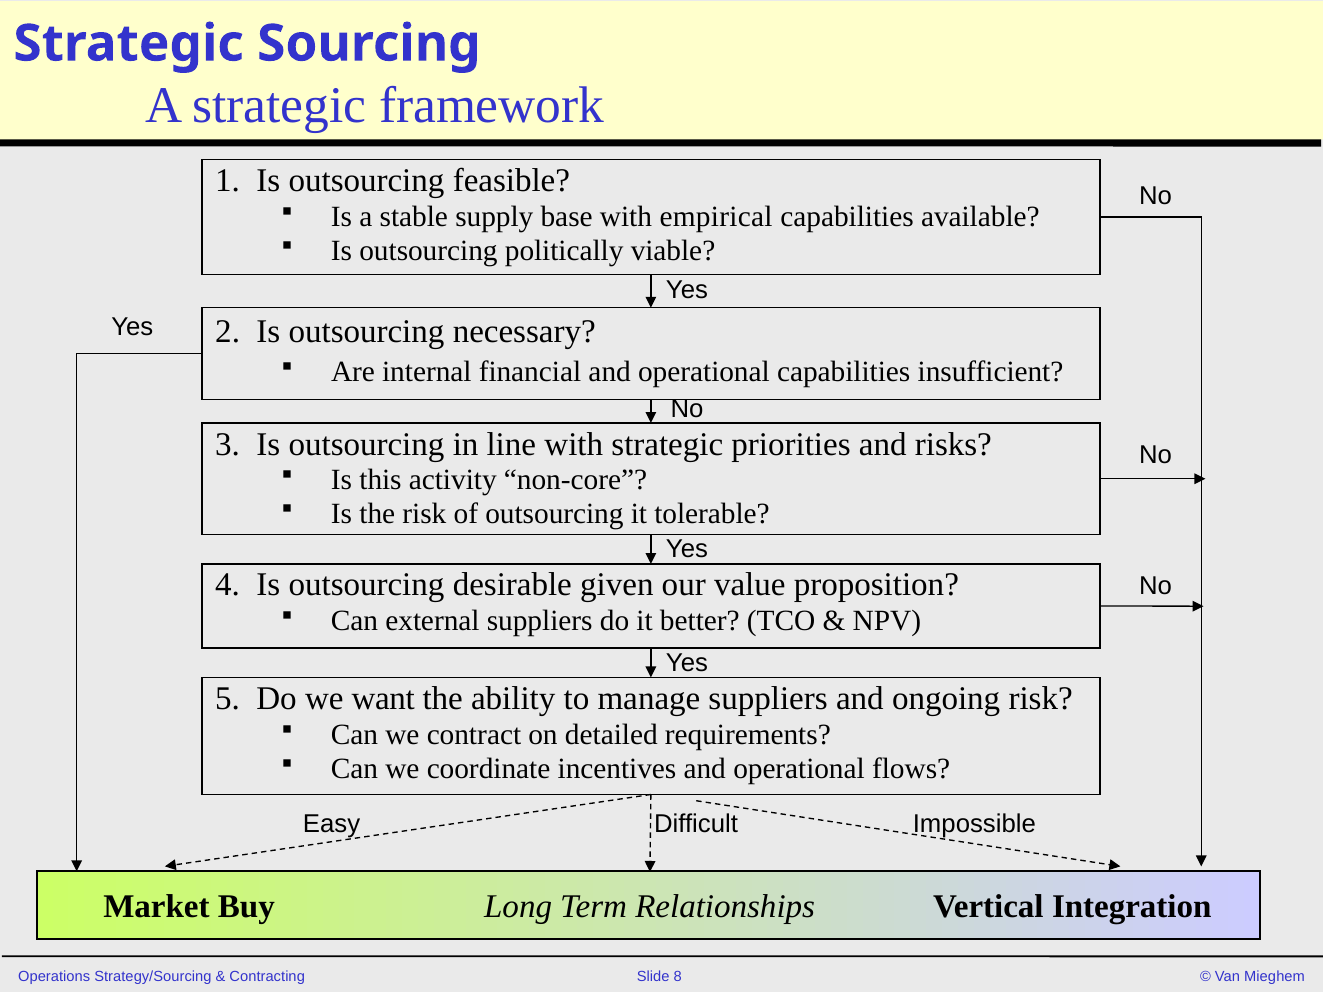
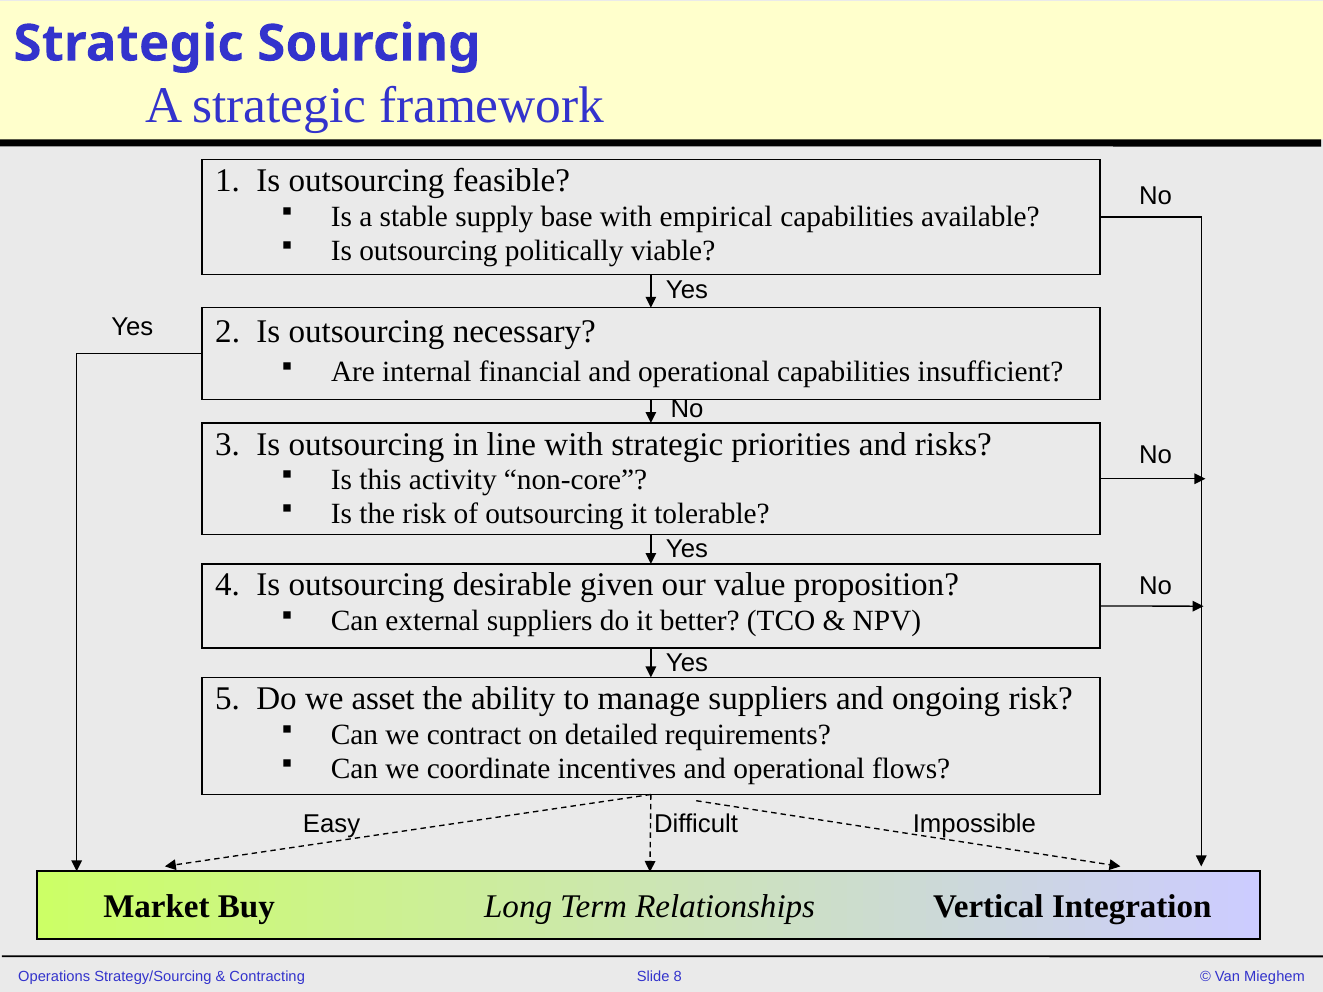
want: want -> asset
